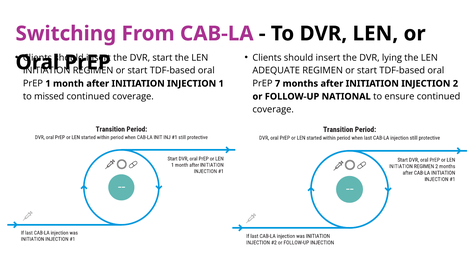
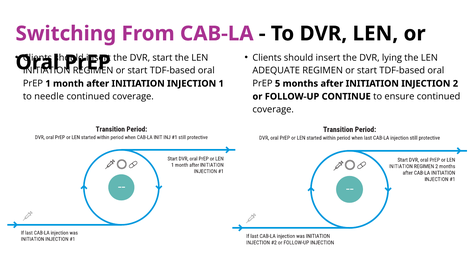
7: 7 -> 5
missed: missed -> needle
NATIONAL: NATIONAL -> CONTINUE
